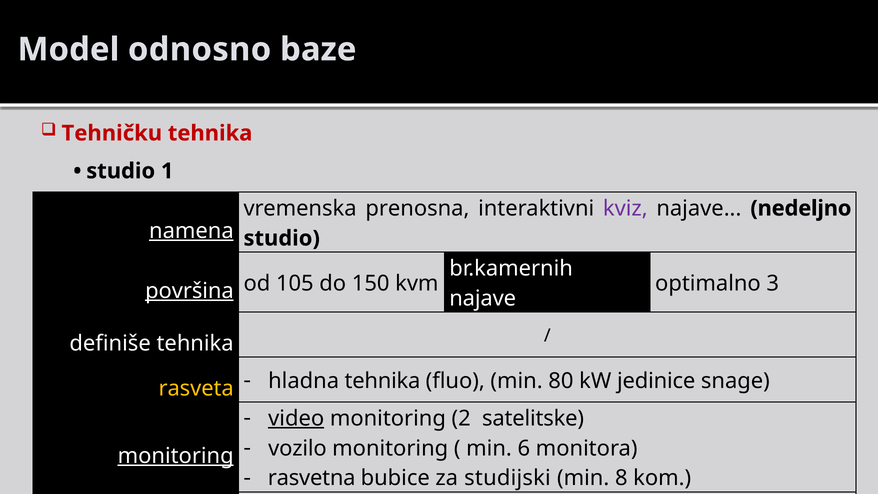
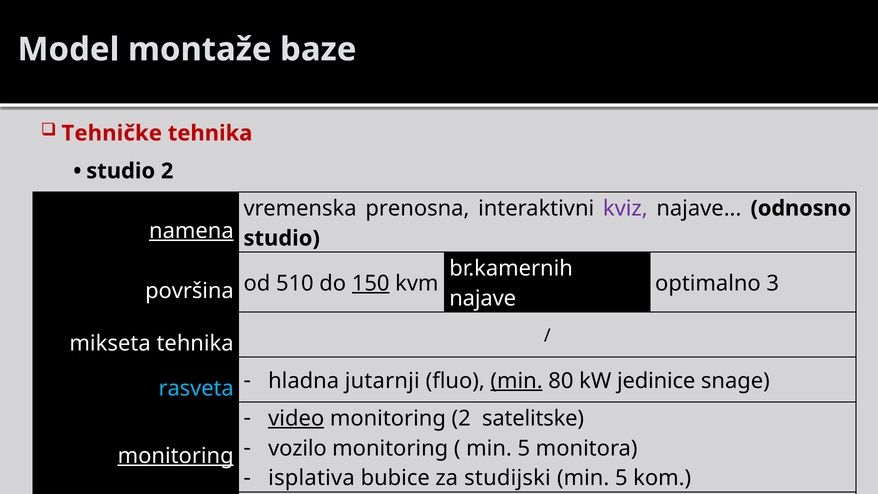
odnosno: odnosno -> montaže
Tehničku: Tehničku -> Tehničke
studio 1: 1 -> 2
nedeljno: nedeljno -> odnosno
površina underline: present -> none
105: 105 -> 510
150 underline: none -> present
definiše: definiše -> mikseta
hladna tehnika: tehnika -> jutarnji
min at (517, 381) underline: none -> present
rasveta colour: yellow -> light blue
6 at (524, 448): 6 -> 5
rasvetna: rasvetna -> isplativa
8 at (621, 478): 8 -> 5
